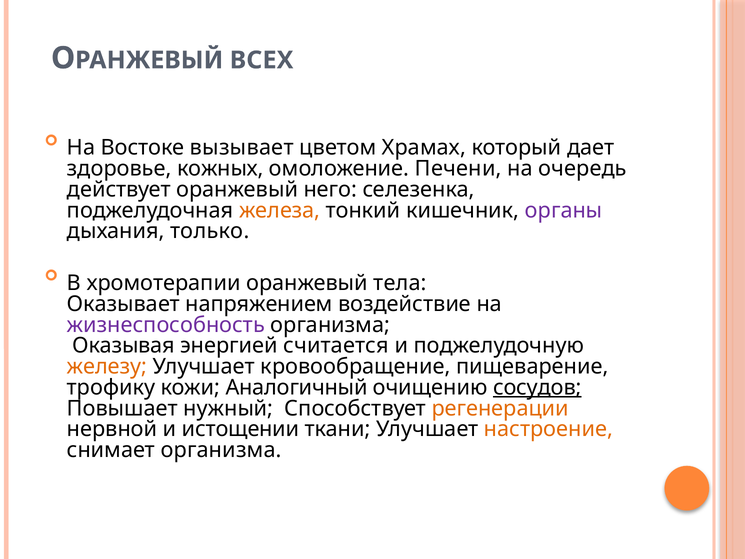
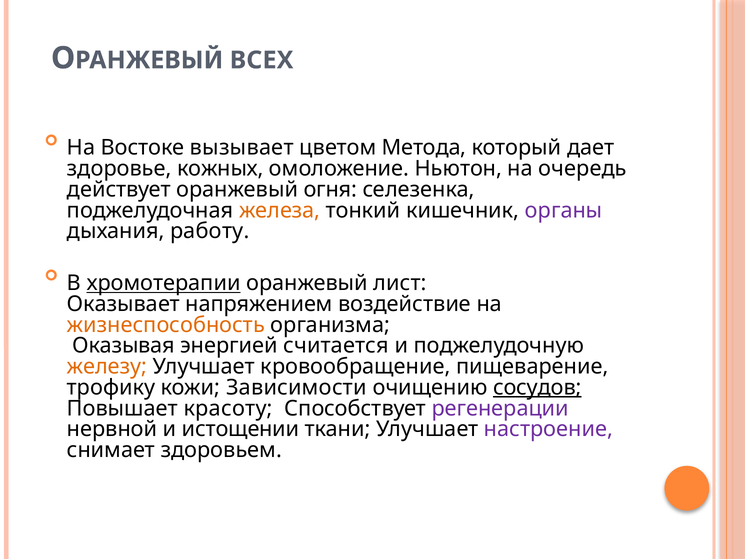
Храмах: Храмах -> Метода
Печени: Печени -> Ньютон
него: него -> огня
только: только -> работу
хромотерапии underline: none -> present
тела: тела -> лист
жизнеспособность colour: purple -> orange
Аналогичный: Аналогичный -> Зависимости
нужный: нужный -> красоту
регенерации colour: orange -> purple
настроение colour: orange -> purple
снимает организма: организма -> здоровьем
